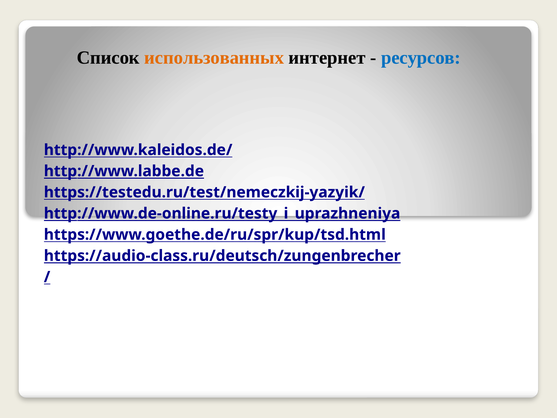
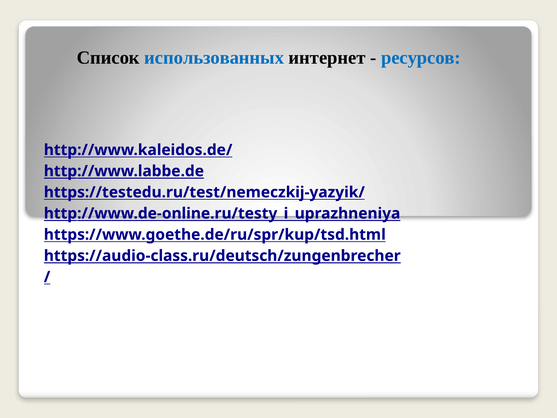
использованных colour: orange -> blue
